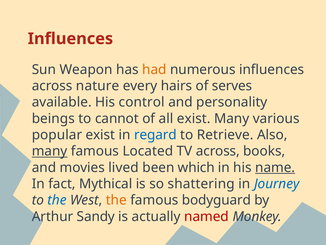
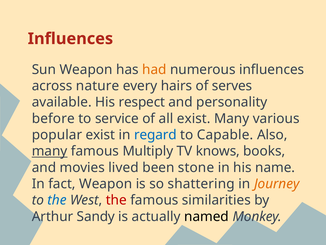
control: control -> respect
beings: beings -> before
cannot: cannot -> service
Retrieve: Retrieve -> Capable
Located: Located -> Multiply
TV across: across -> knows
which: which -> stone
name underline: present -> none
fact Mythical: Mythical -> Weapon
Journey colour: blue -> orange
the at (116, 200) colour: orange -> red
bodyguard: bodyguard -> similarities
named colour: red -> black
